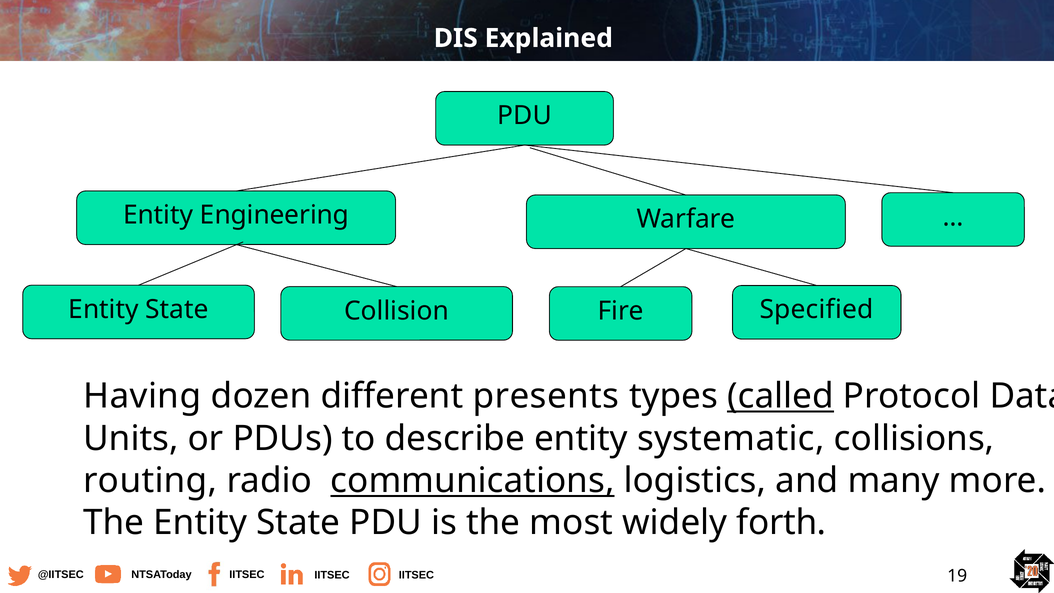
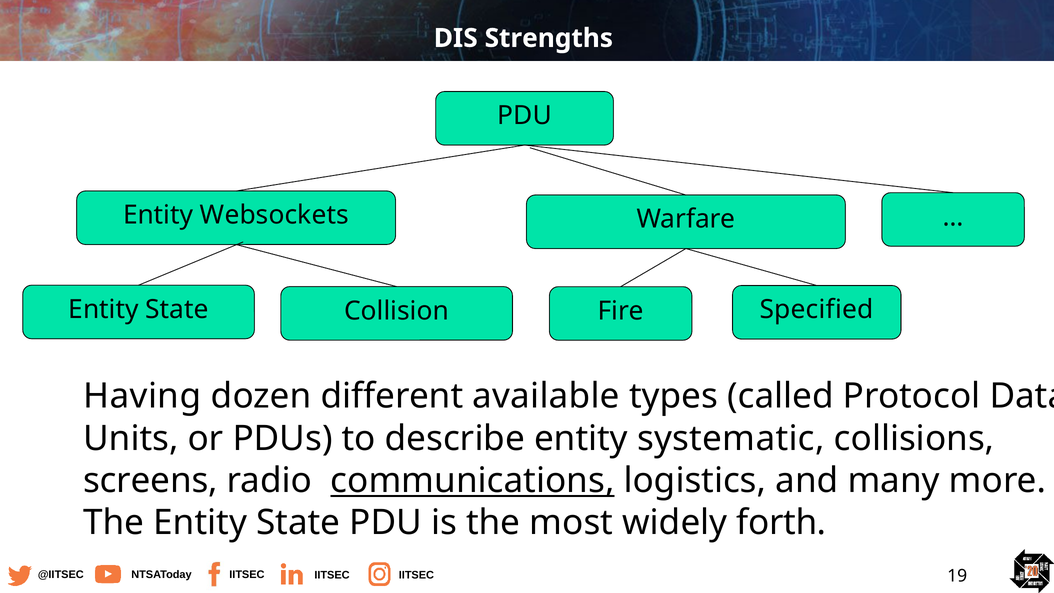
Explained: Explained -> Strengths
Engineering: Engineering -> Websockets
presents: presents -> available
called underline: present -> none
routing: routing -> screens
